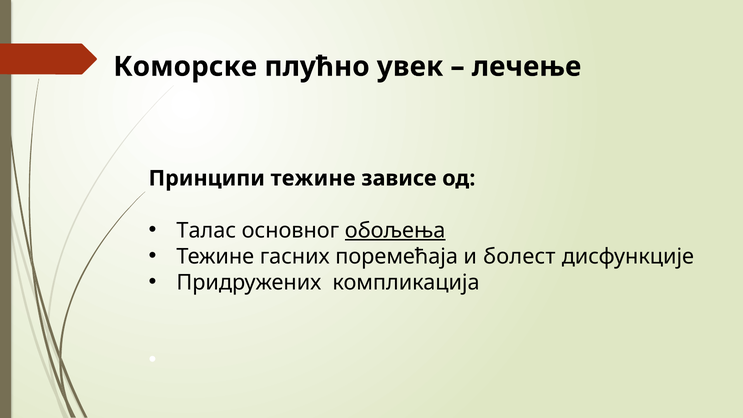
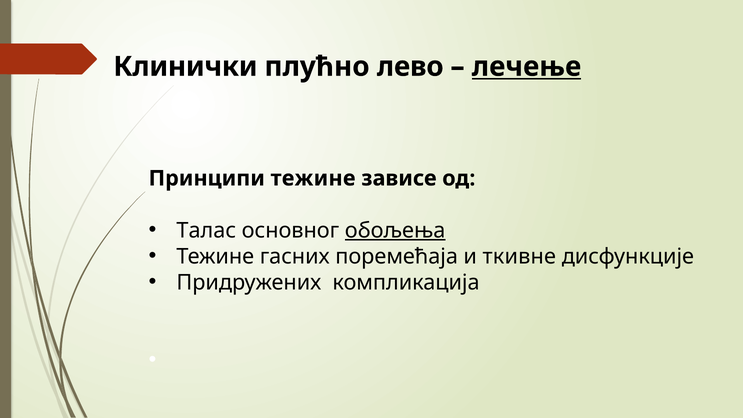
Коморске: Коморске -> Клинички
увек: увек -> лево
лечење underline: none -> present
болест: болест -> ткивне
